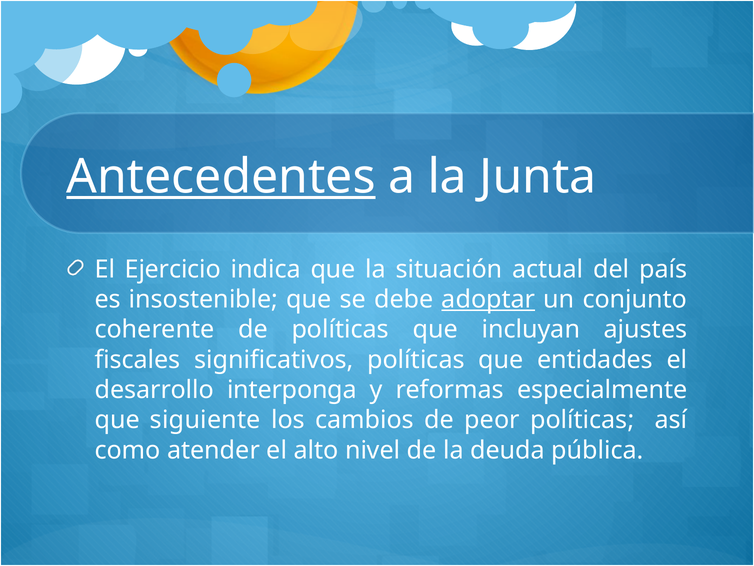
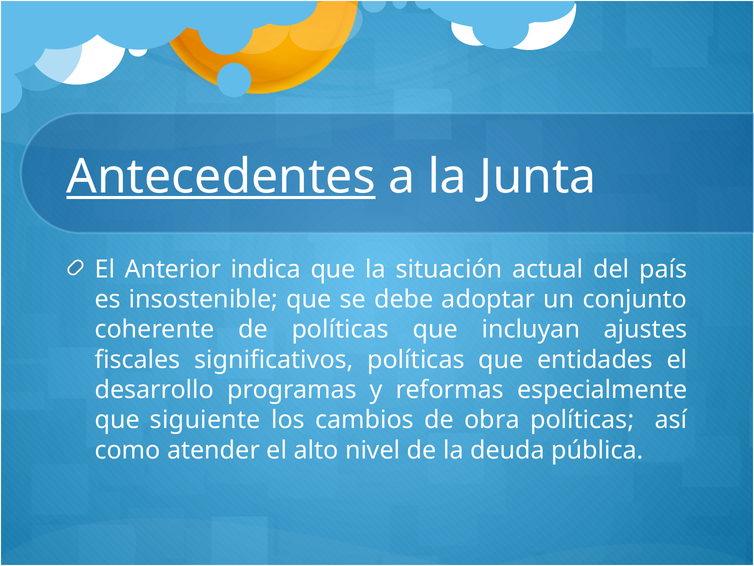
Ejercicio: Ejercicio -> Anterior
adoptar underline: present -> none
interponga: interponga -> programas
peor: peor -> obra
